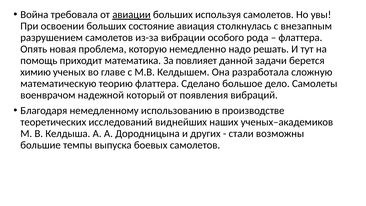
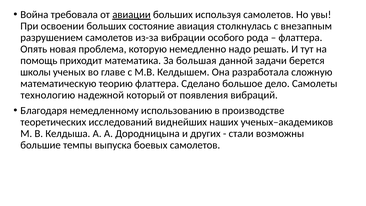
повлияет: повлияет -> большая
химию: химию -> школы
военврачом: военврачом -> технологию
